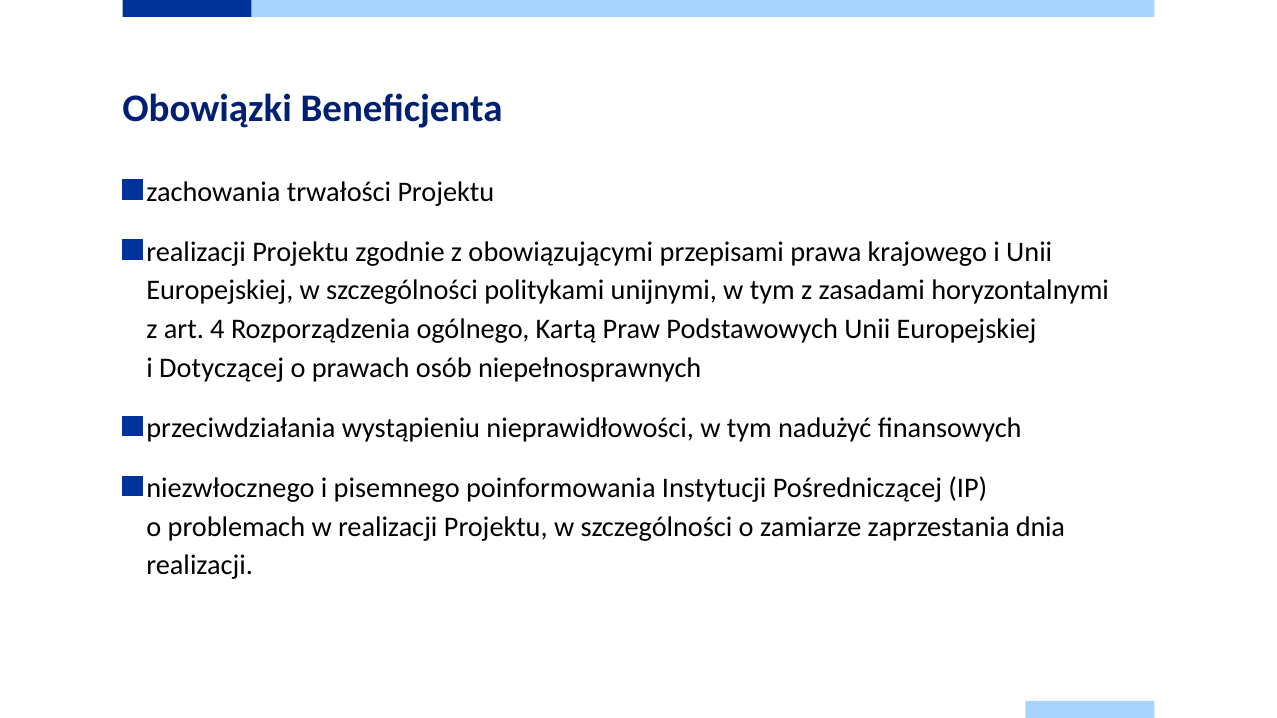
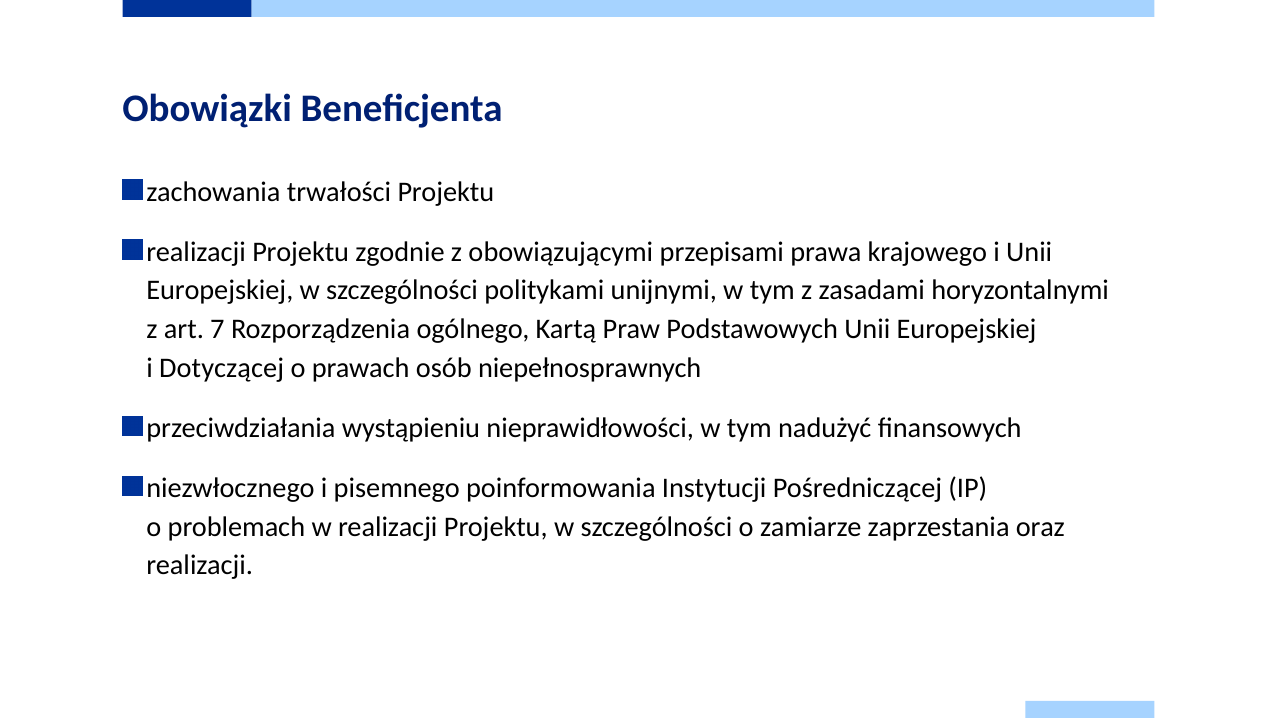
4: 4 -> 7
dnia: dnia -> oraz
